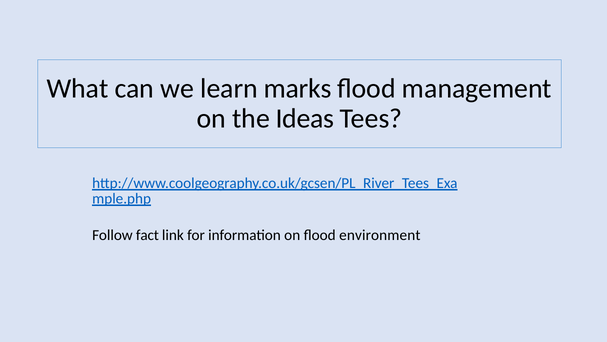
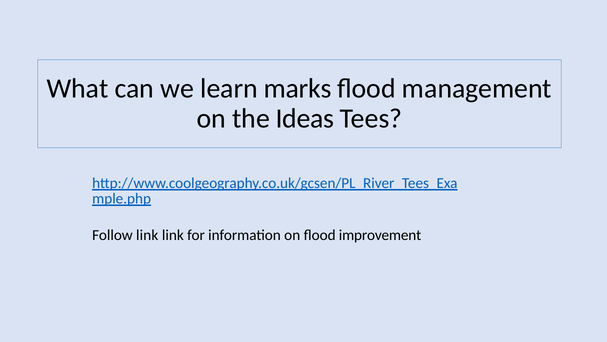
Follow fact: fact -> link
environment: environment -> improvement
